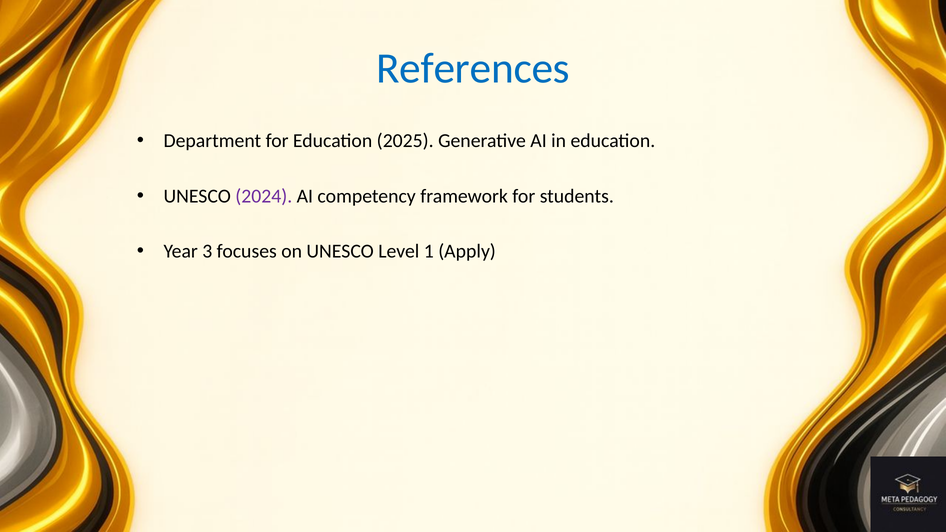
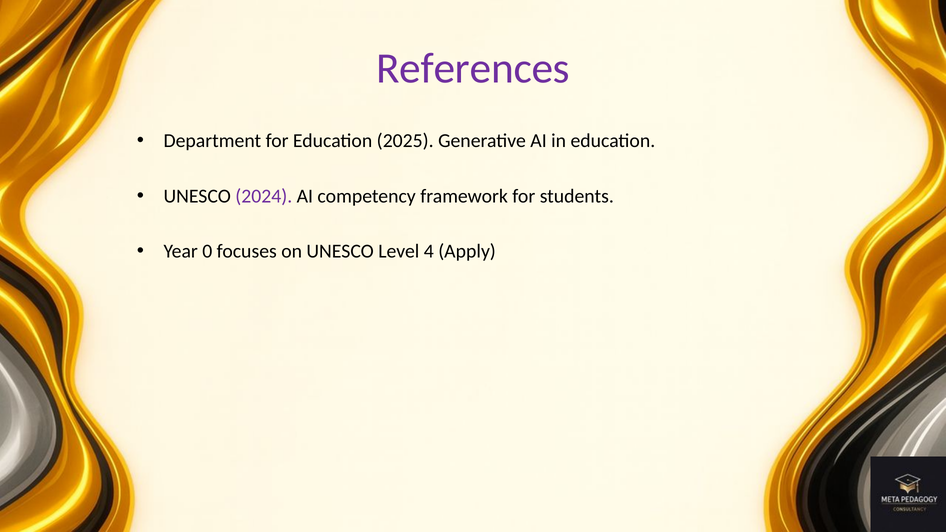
References colour: blue -> purple
3: 3 -> 0
1: 1 -> 4
